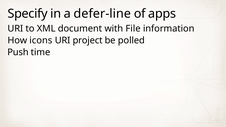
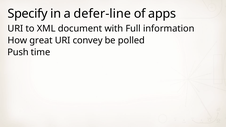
File: File -> Full
icons: icons -> great
project: project -> convey
